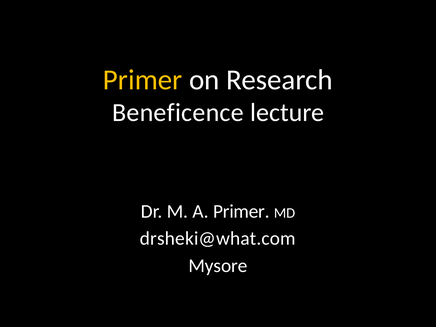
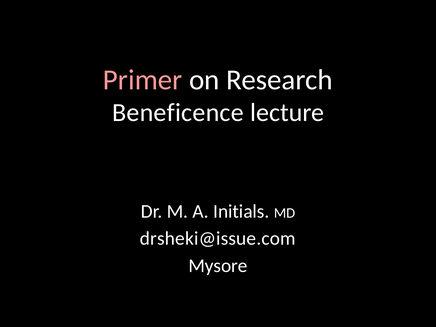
Primer at (143, 80) colour: yellow -> pink
A Primer: Primer -> Initials
drsheki@what.com: drsheki@what.com -> drsheki@issue.com
